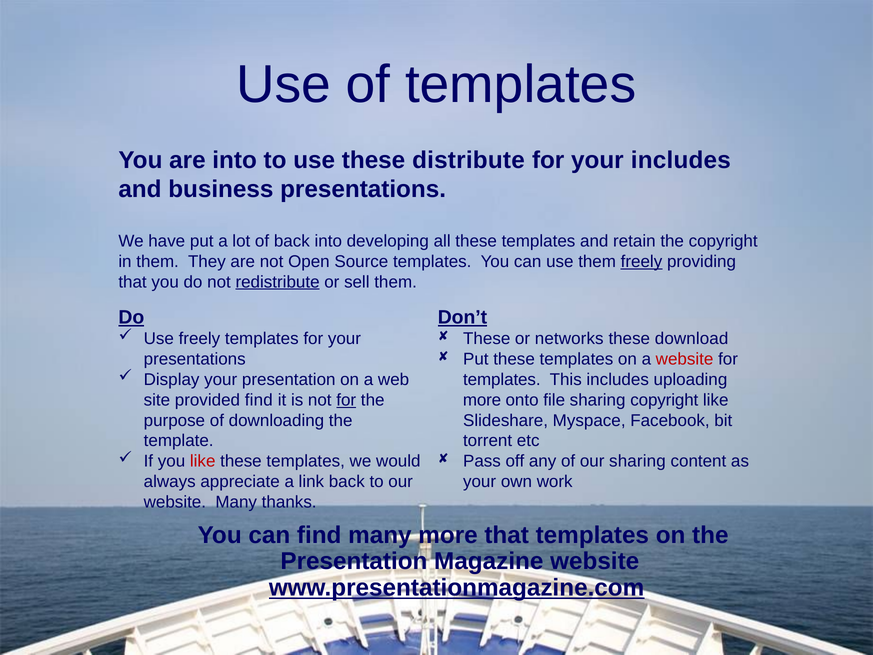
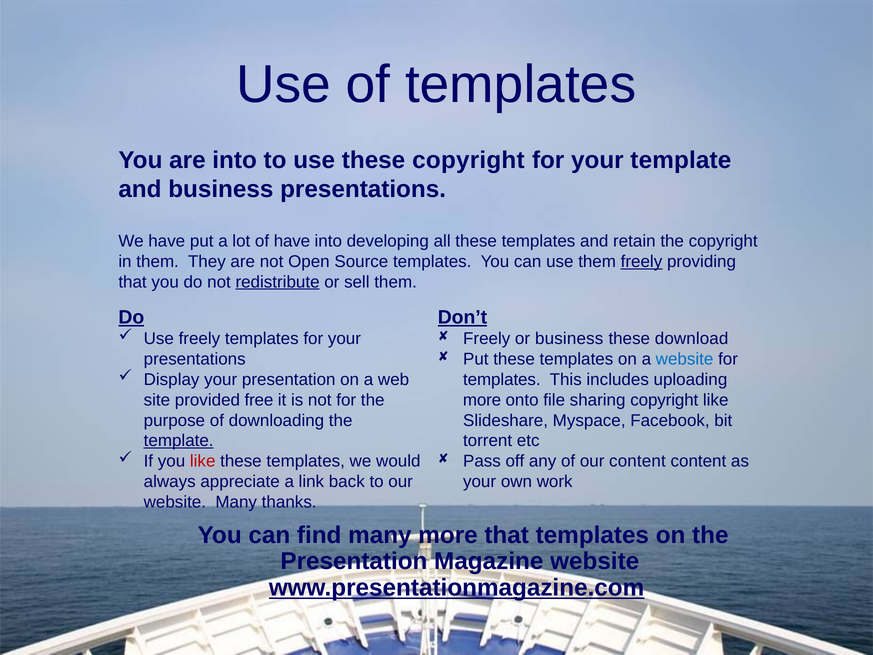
these distribute: distribute -> copyright
your includes: includes -> template
of back: back -> have
These at (487, 339): These -> Freely
or networks: networks -> business
website at (685, 359) colour: red -> blue
provided find: find -> free
for at (346, 400) underline: present -> none
template at (179, 441) underline: none -> present
our sharing: sharing -> content
